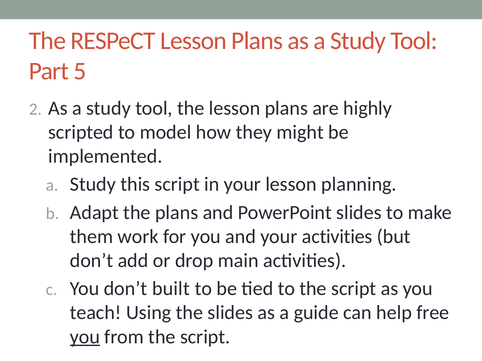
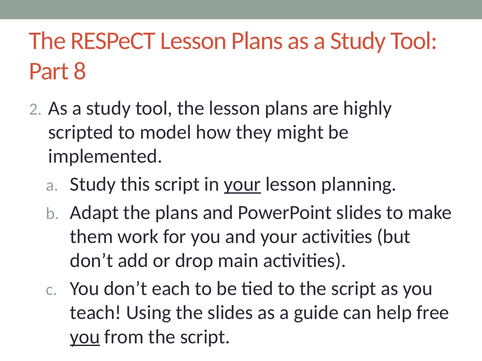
5: 5 -> 8
your at (242, 185) underline: none -> present
built: built -> each
